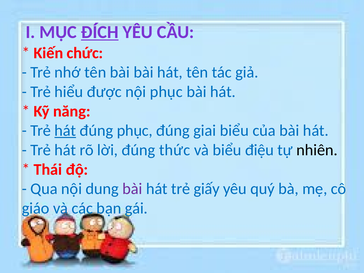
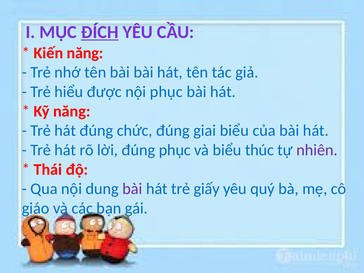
Kiến chức: chức -> năng
hát at (65, 131) underline: present -> none
đúng phục: phục -> chức
đúng thức: thức -> phục
điệu: điệu -> thúc
nhiên colour: black -> purple
